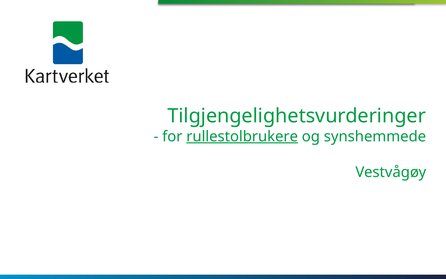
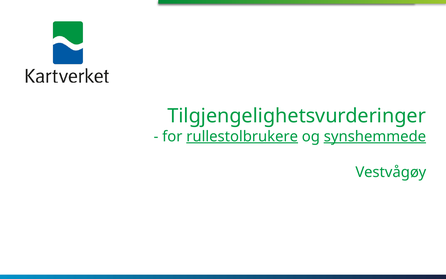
synshemmede underline: none -> present
